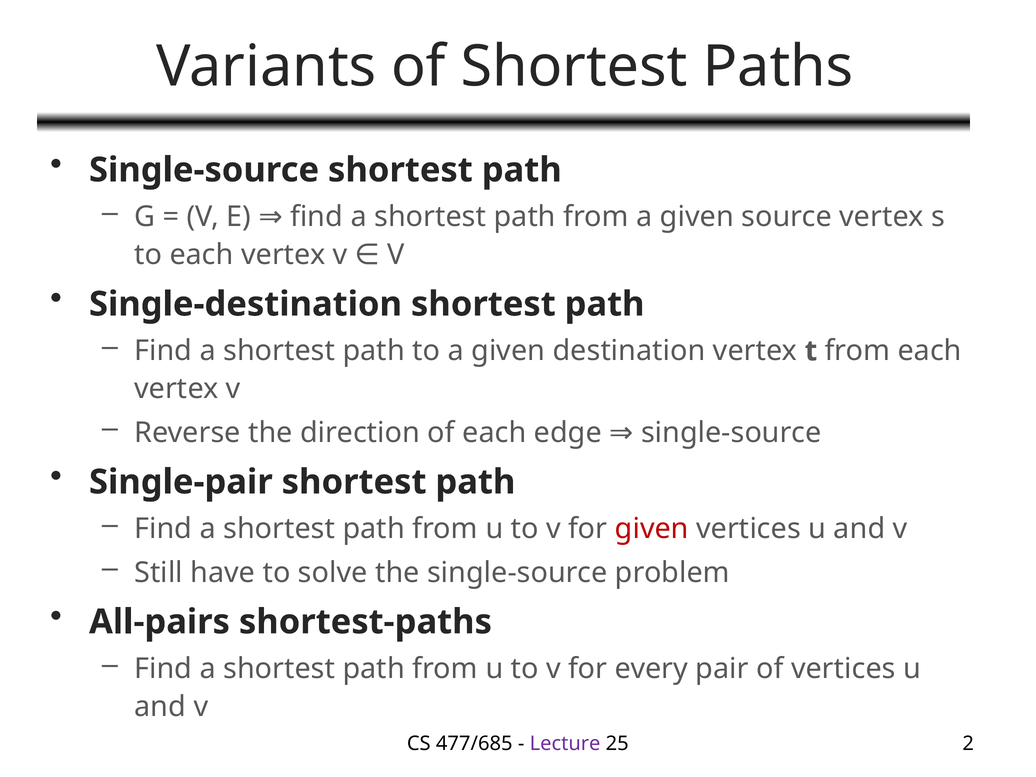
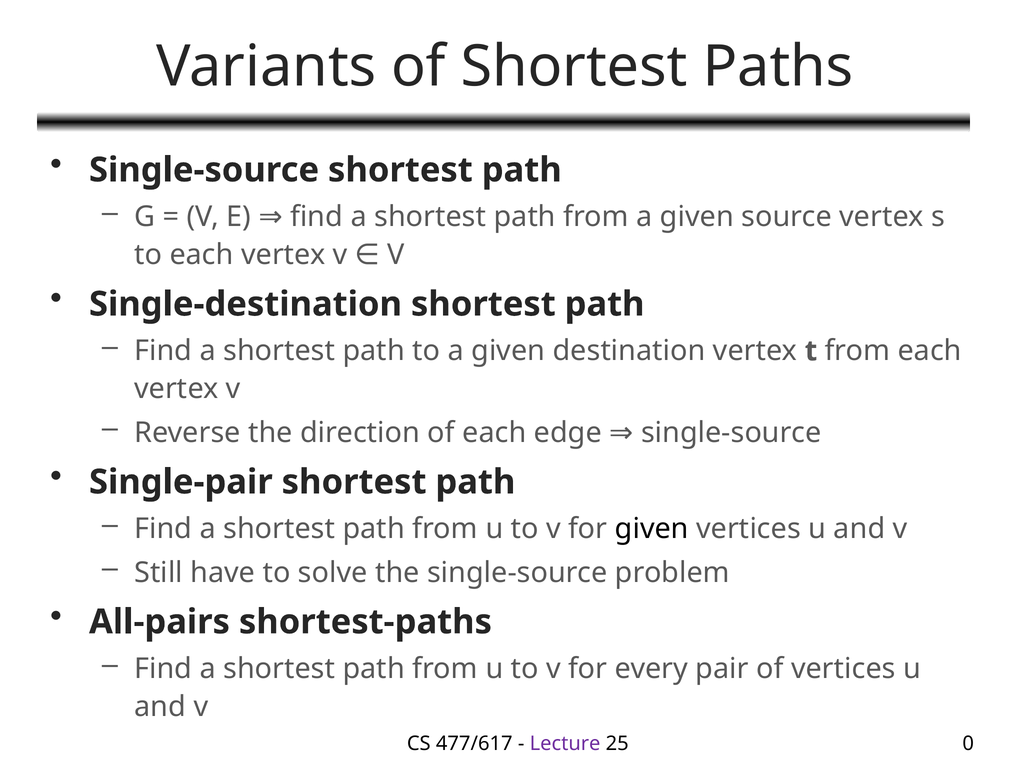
given at (652, 529) colour: red -> black
477/685: 477/685 -> 477/617
2: 2 -> 0
